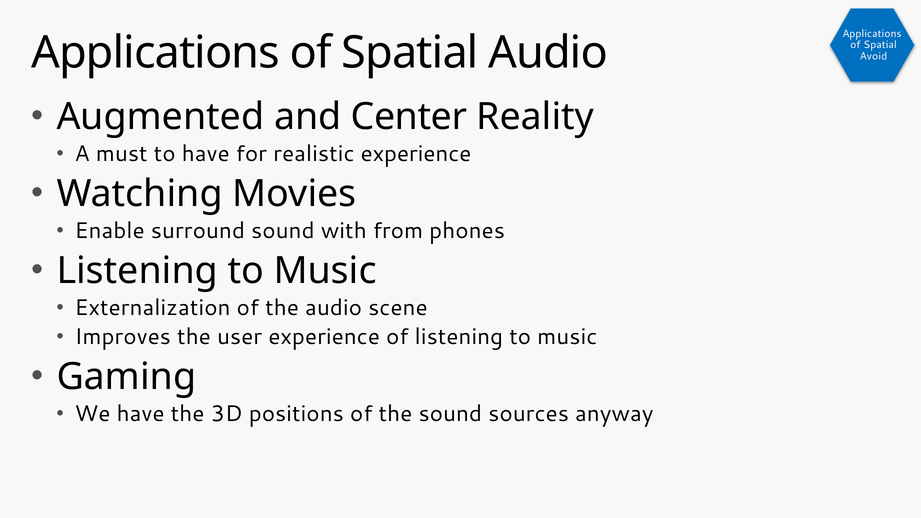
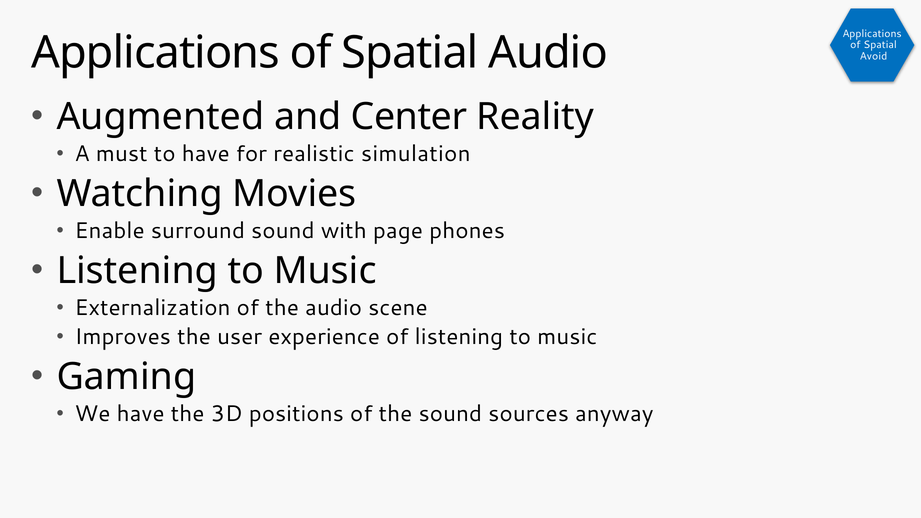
realistic experience: experience -> simulation
from: from -> page
